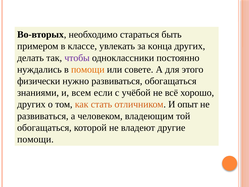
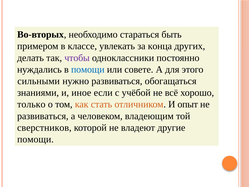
помощи at (88, 69) colour: orange -> blue
физически: физически -> сильными
всем: всем -> иное
других at (31, 104): других -> только
обогащаться at (44, 128): обогащаться -> сверстников
